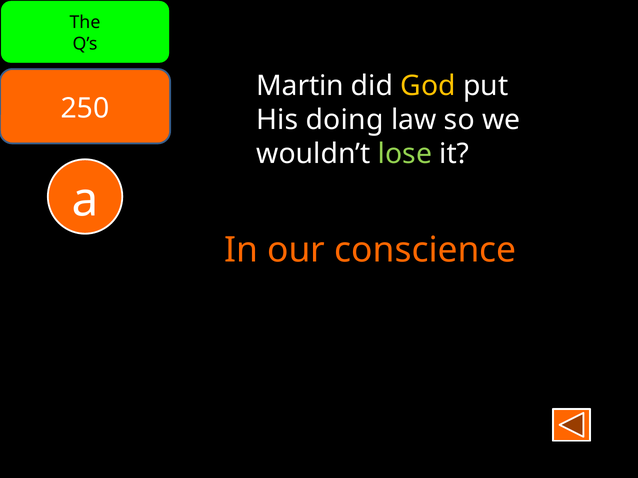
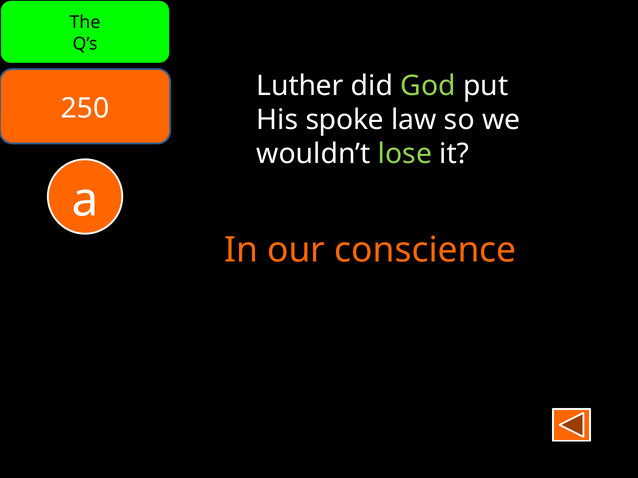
Martin: Martin -> Luther
God colour: yellow -> light green
doing: doing -> spoke
